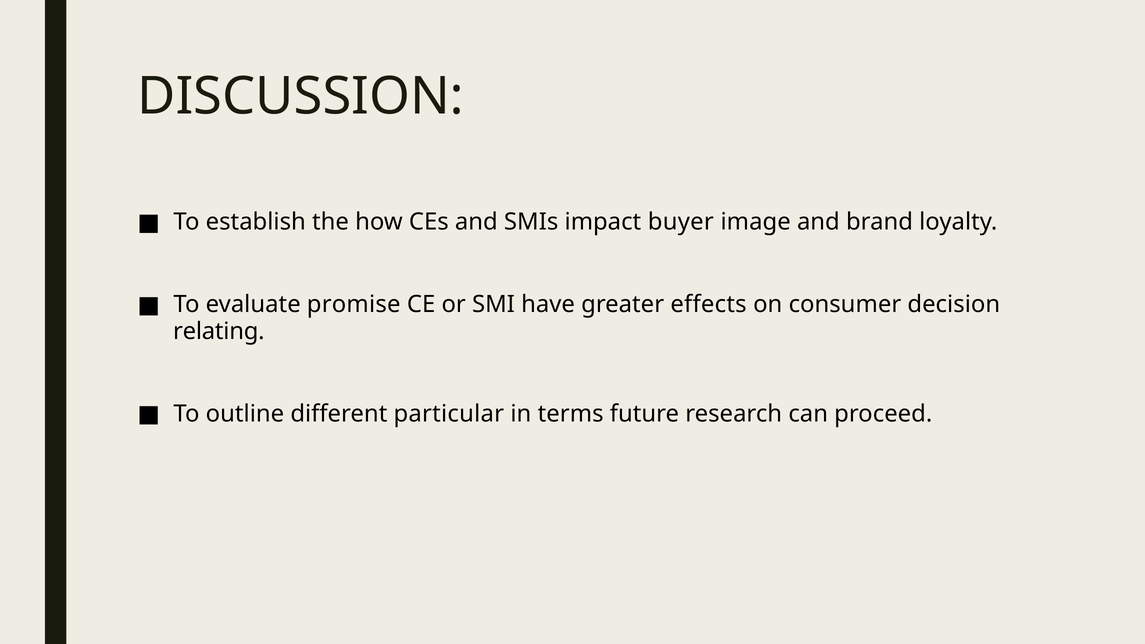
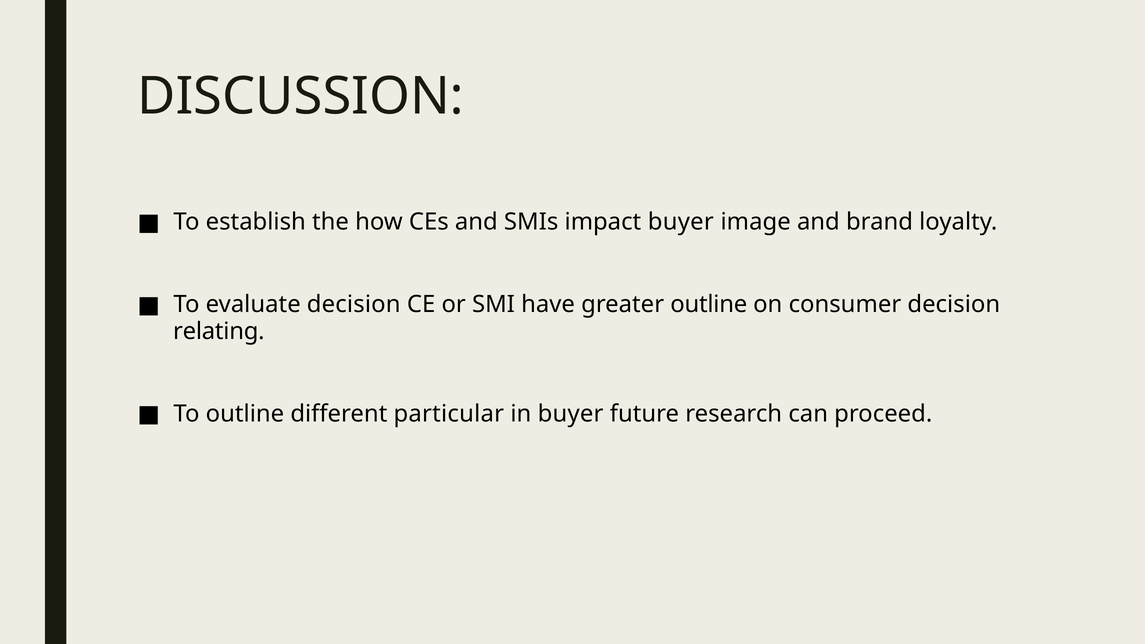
evaluate promise: promise -> decision
greater effects: effects -> outline
in terms: terms -> buyer
